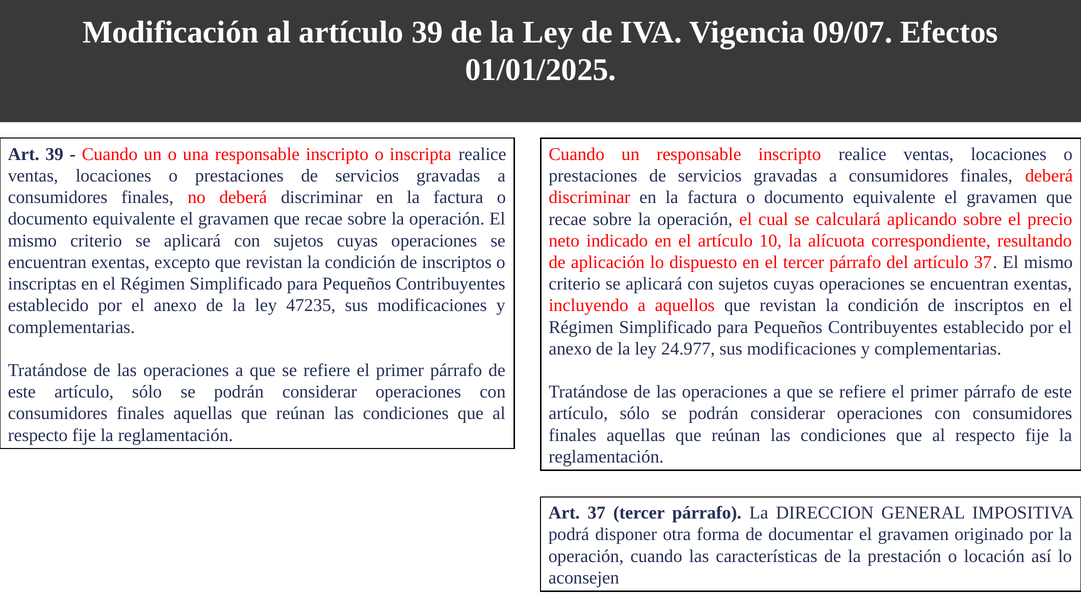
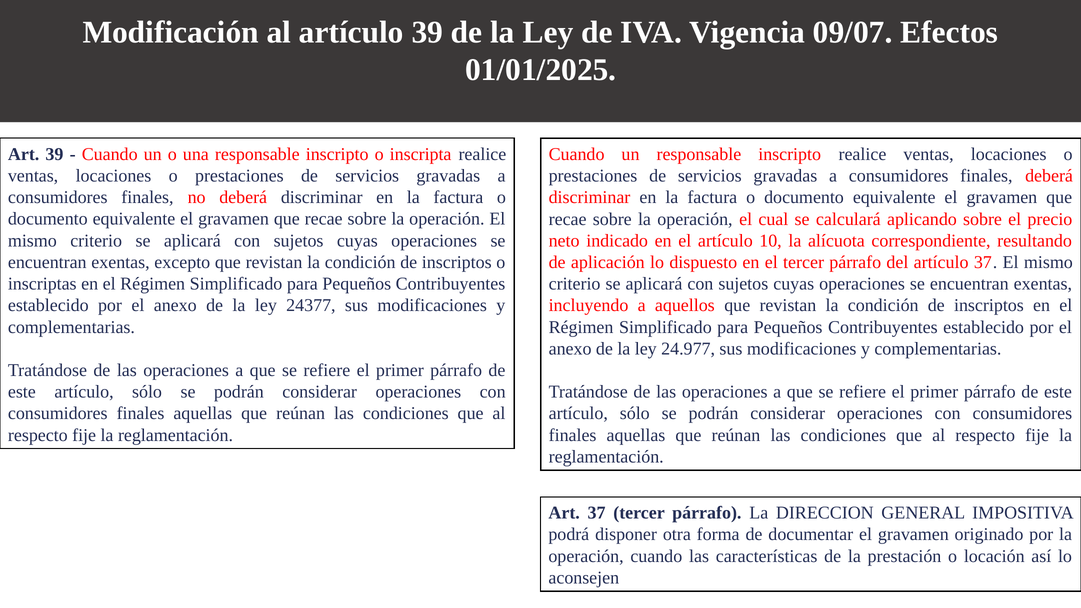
47235: 47235 -> 24377
